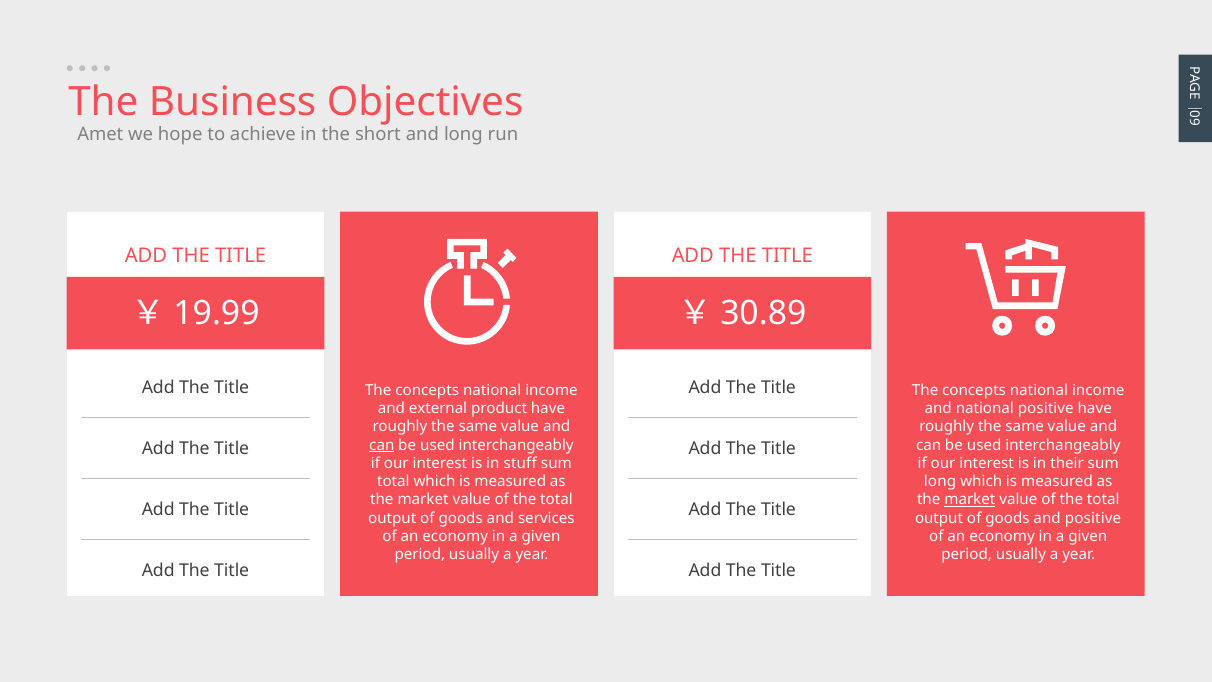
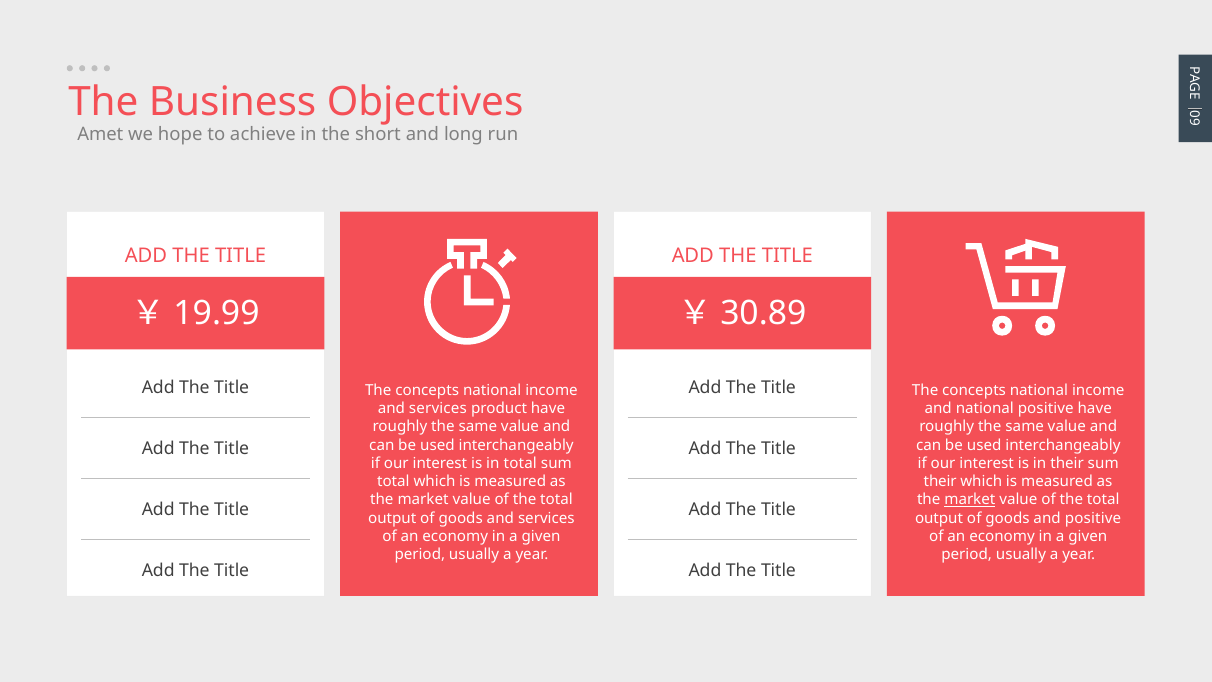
external at (438, 409): external -> services
can at (382, 445) underline: present -> none
in stuff: stuff -> total
long at (940, 482): long -> their
